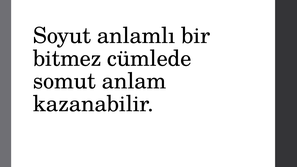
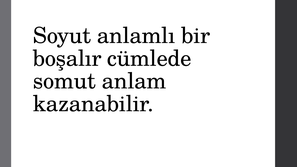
bitmez: bitmez -> boşalır
